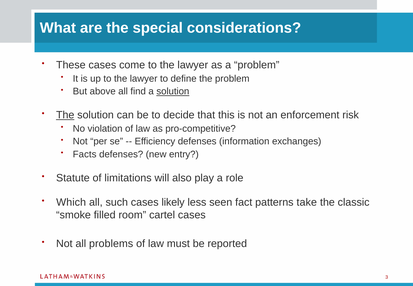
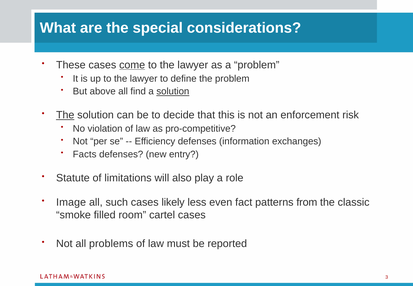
come underline: none -> present
Which: Which -> Image
seen: seen -> even
take: take -> from
